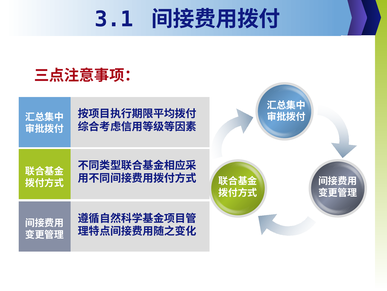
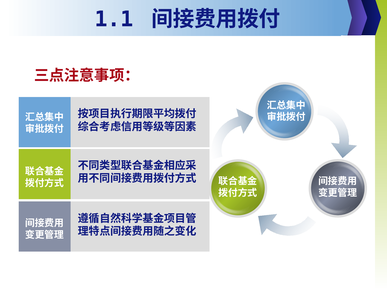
3.1: 3.1 -> 1.1
